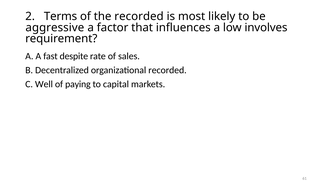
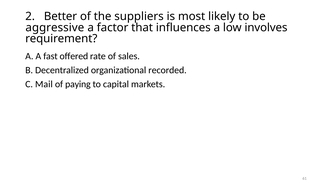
Terms: Terms -> Better
the recorded: recorded -> suppliers
despite: despite -> offered
Well: Well -> Mail
